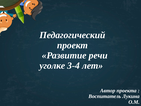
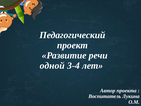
уголке: уголке -> одной
